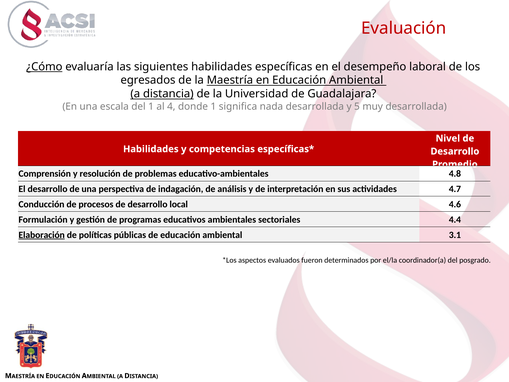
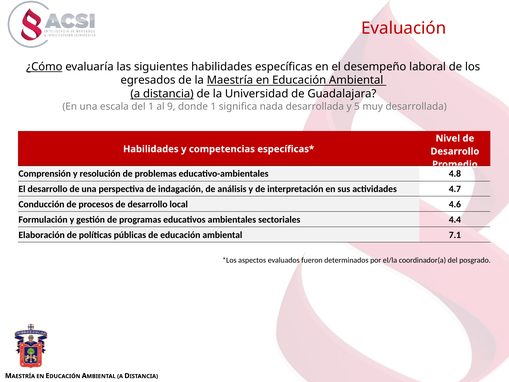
4: 4 -> 9
Elaboración underline: present -> none
3.1: 3.1 -> 7.1
